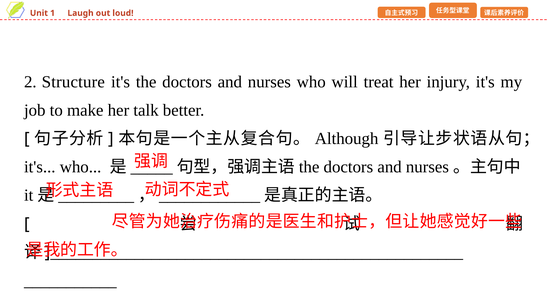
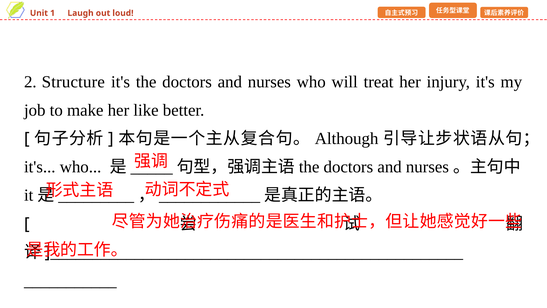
talk: talk -> like
